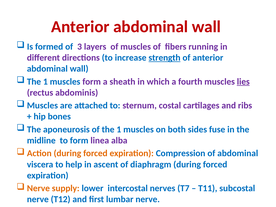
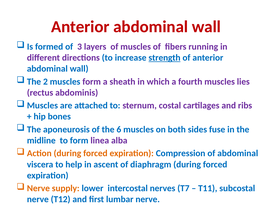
1 at (45, 82): 1 -> 2
lies underline: present -> none
of the 1: 1 -> 6
